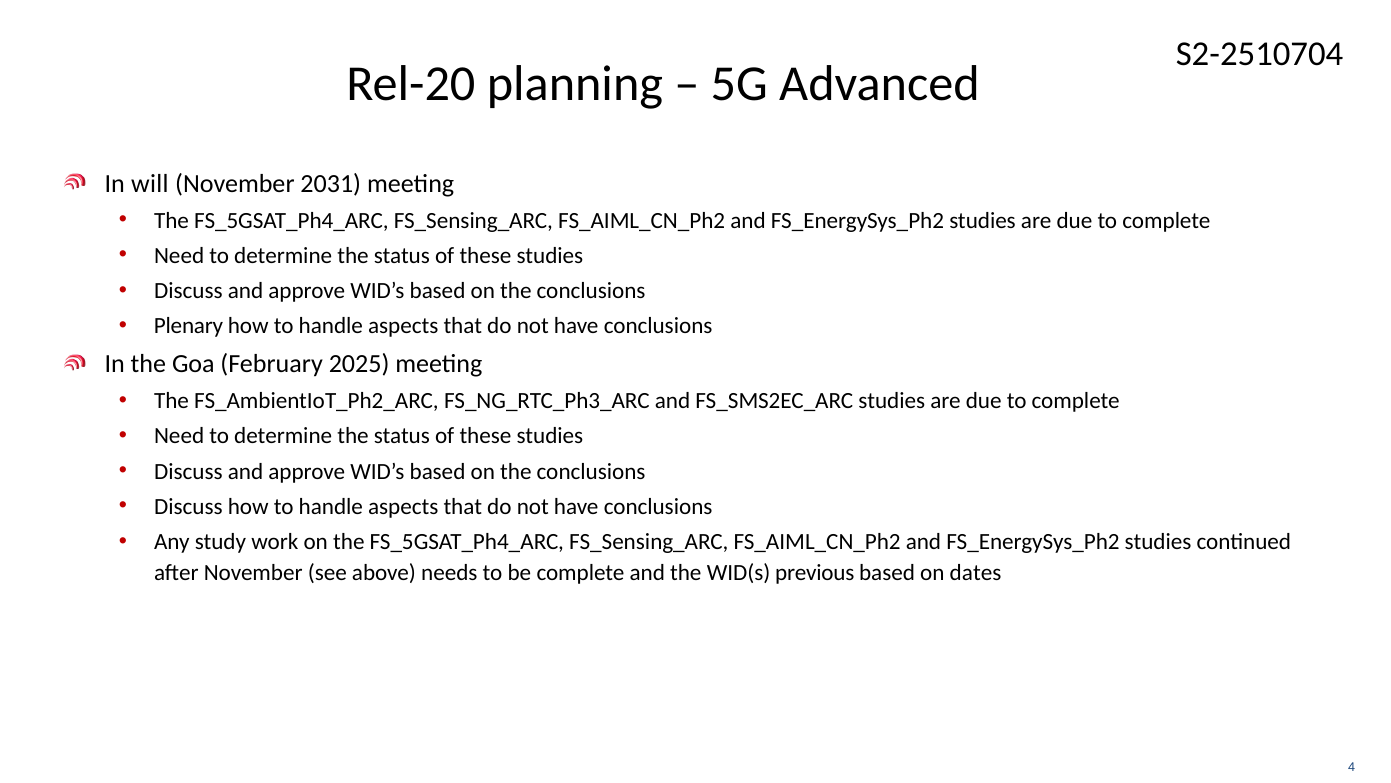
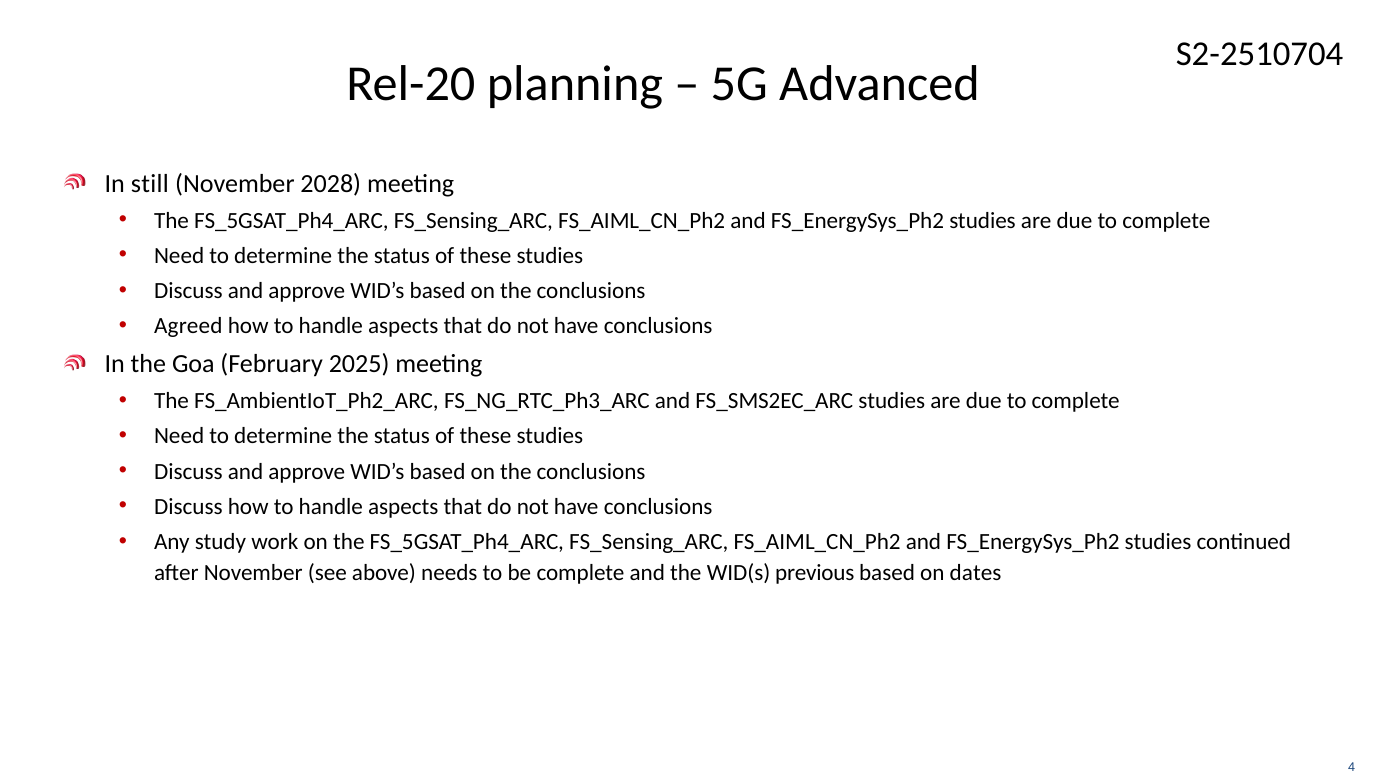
will: will -> still
2031: 2031 -> 2028
Plenary: Plenary -> Agreed
